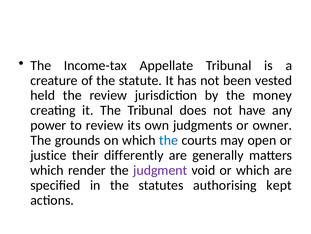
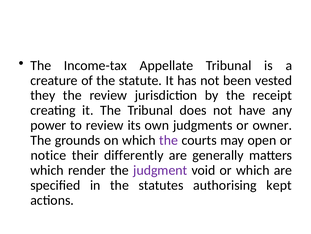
held: held -> they
money: money -> receipt
the at (169, 140) colour: blue -> purple
justice: justice -> notice
